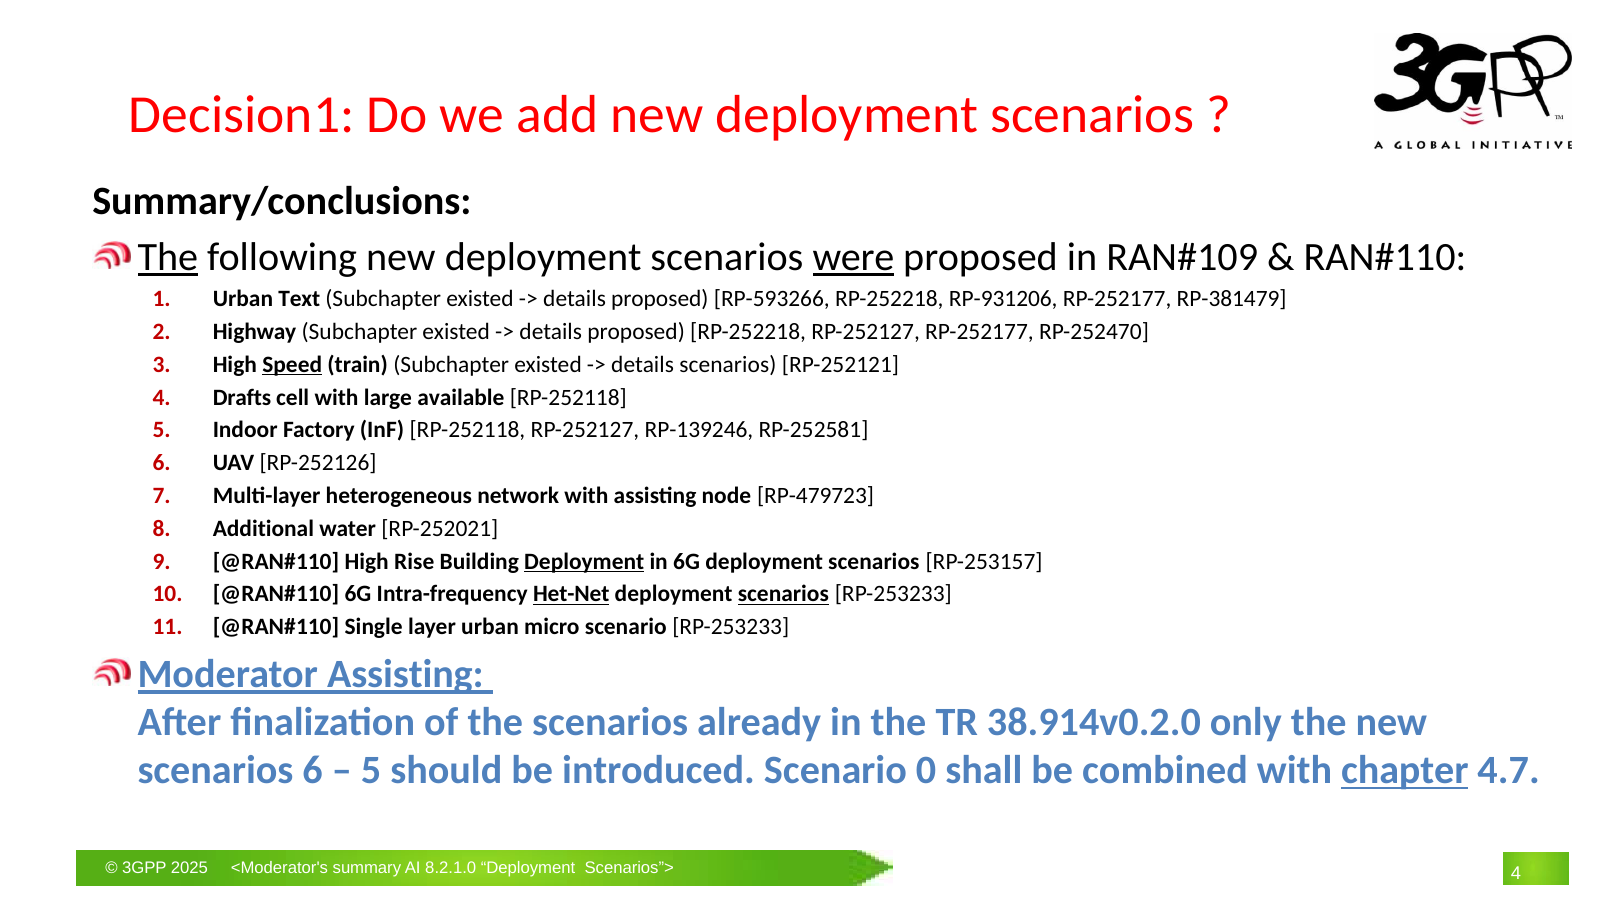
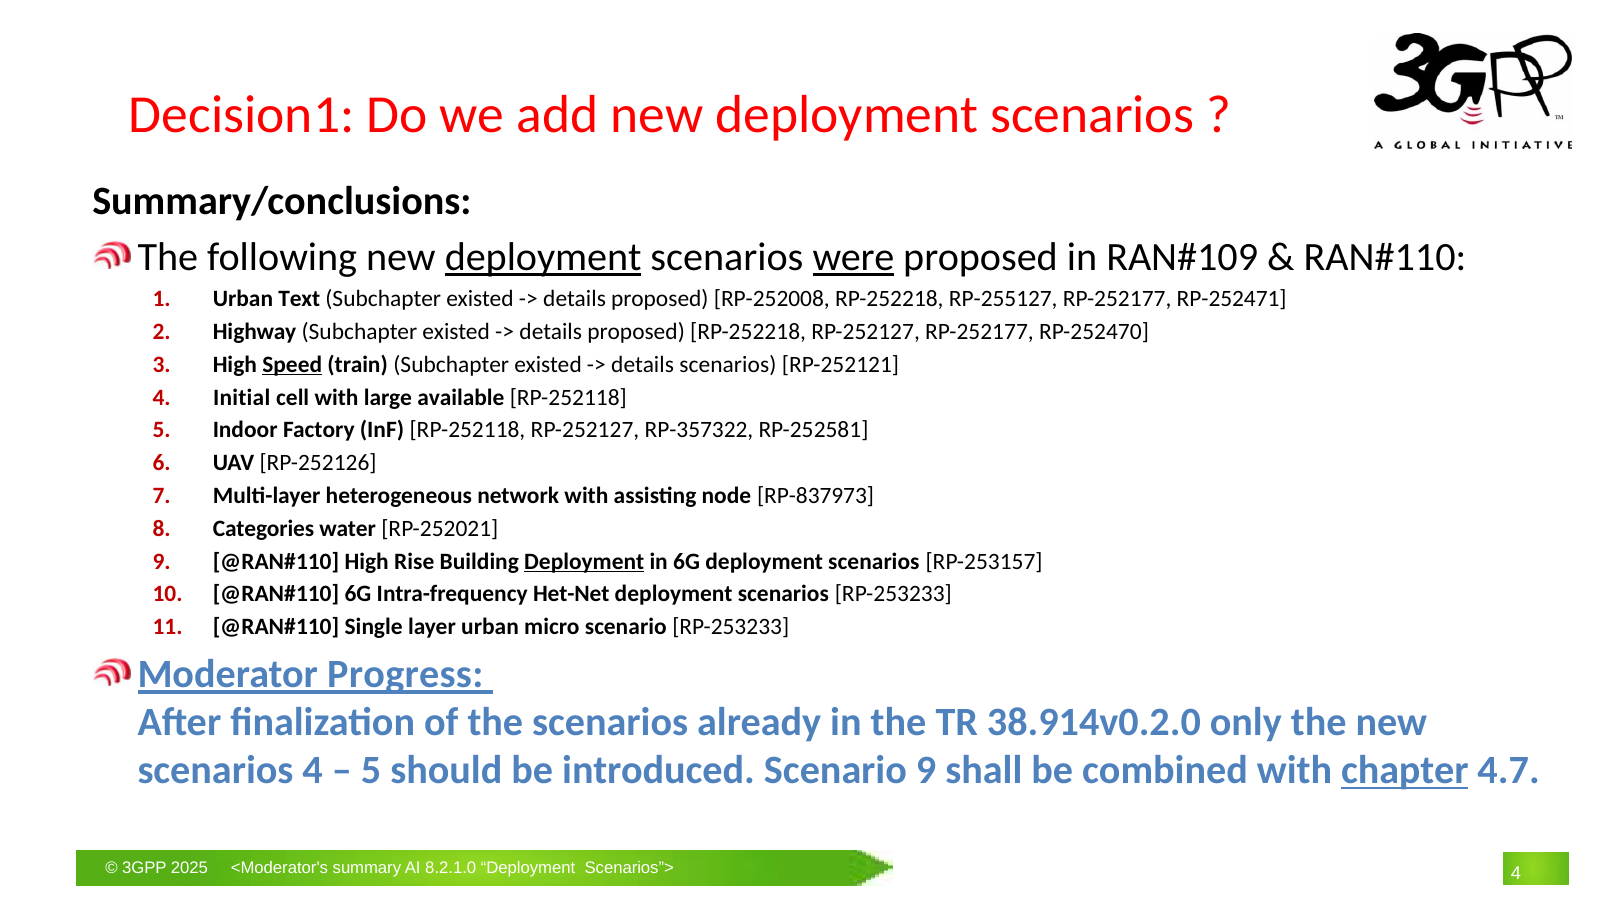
The at (168, 257) underline: present -> none
deployment at (543, 257) underline: none -> present
RP-593266: RP-593266 -> RP-252008
RP-931206: RP-931206 -> RP-255127
RP-381479: RP-381479 -> RP-252471
Drafts: Drafts -> Initial
RP-139246: RP-139246 -> RP-357322
RP-479723: RP-479723 -> RP-837973
Additional: Additional -> Categories
Het-Net underline: present -> none
scenarios at (783, 594) underline: present -> none
Moderator Assisting: Assisting -> Progress
scenarios 6: 6 -> 4
Scenario 0: 0 -> 9
